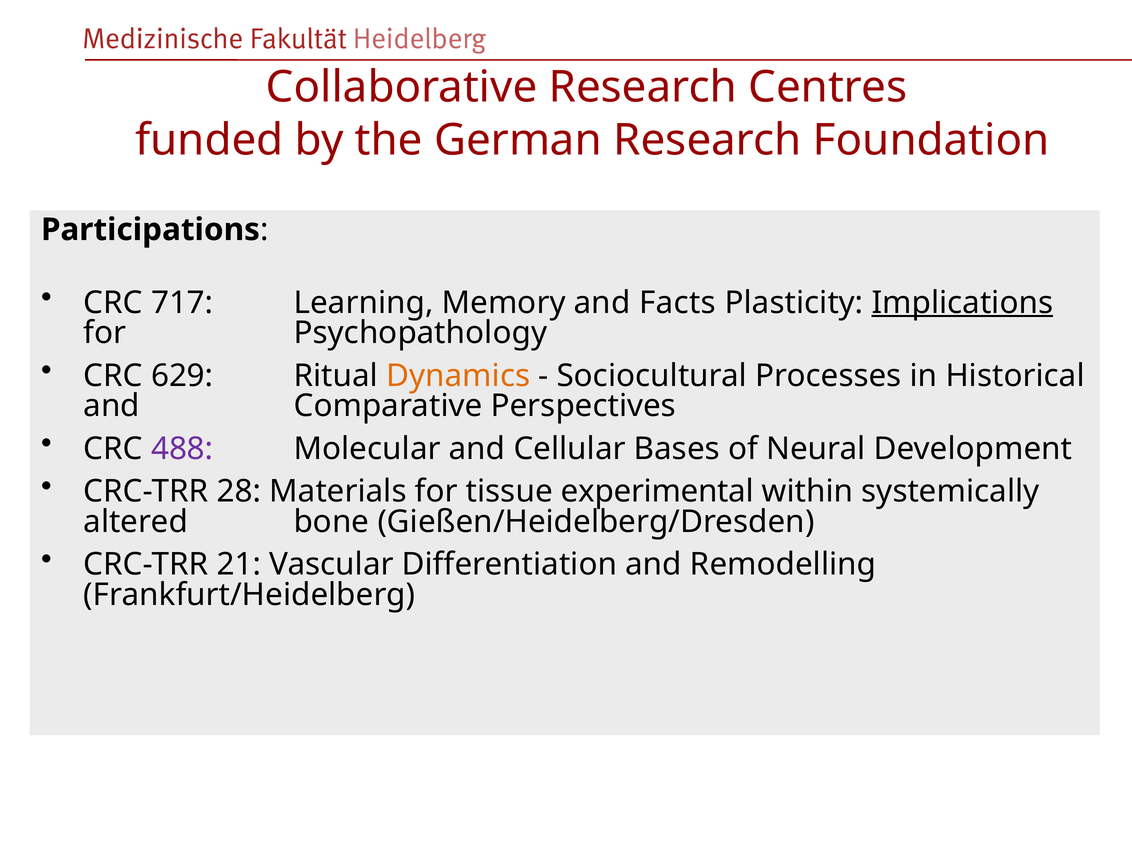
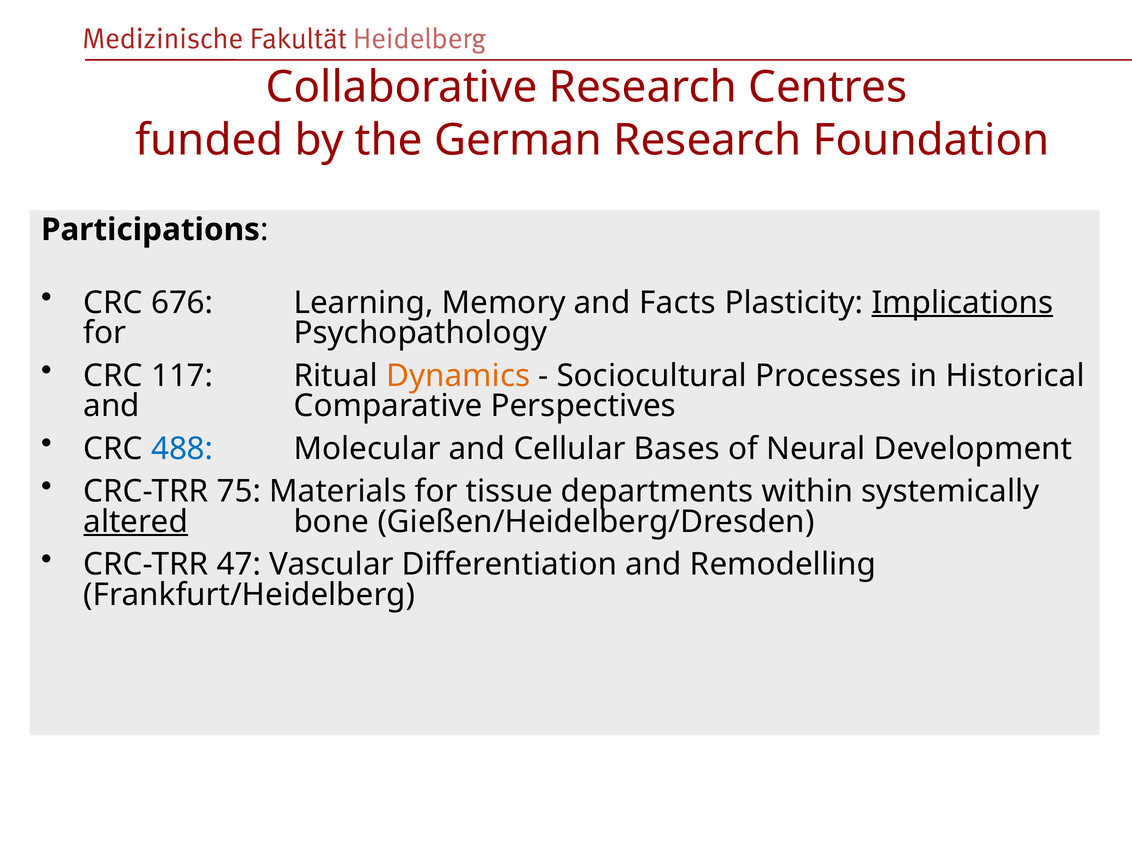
717: 717 -> 676
629: 629 -> 117
488 colour: purple -> blue
28: 28 -> 75
experimental: experimental -> departments
altered underline: none -> present
21: 21 -> 47
